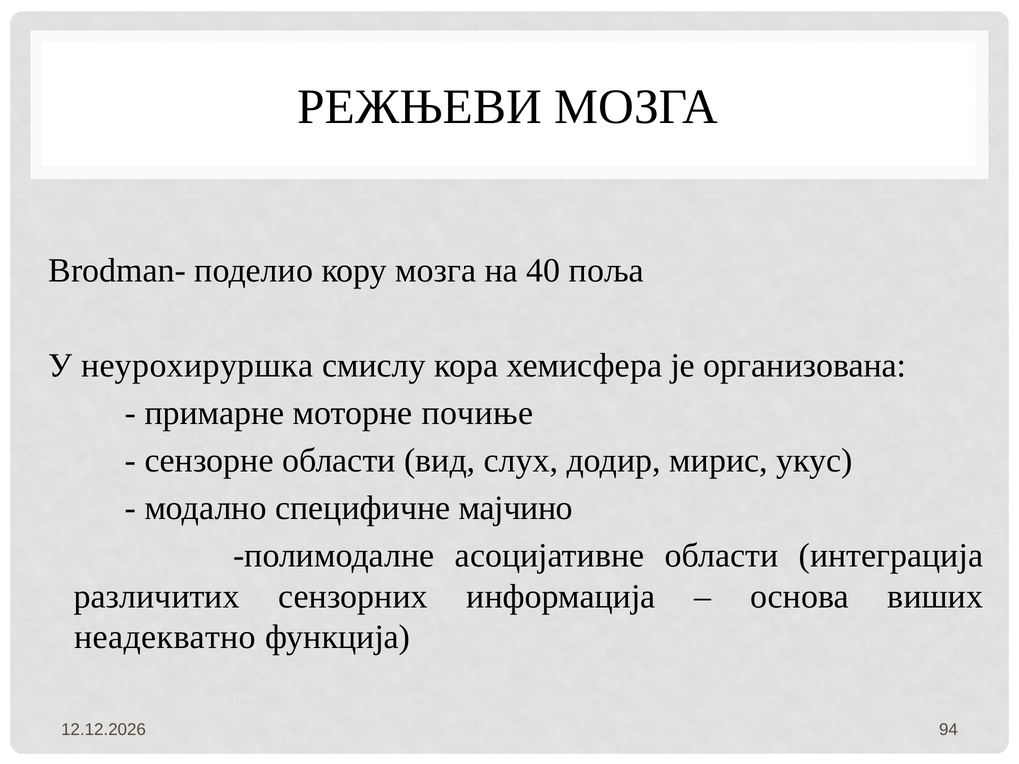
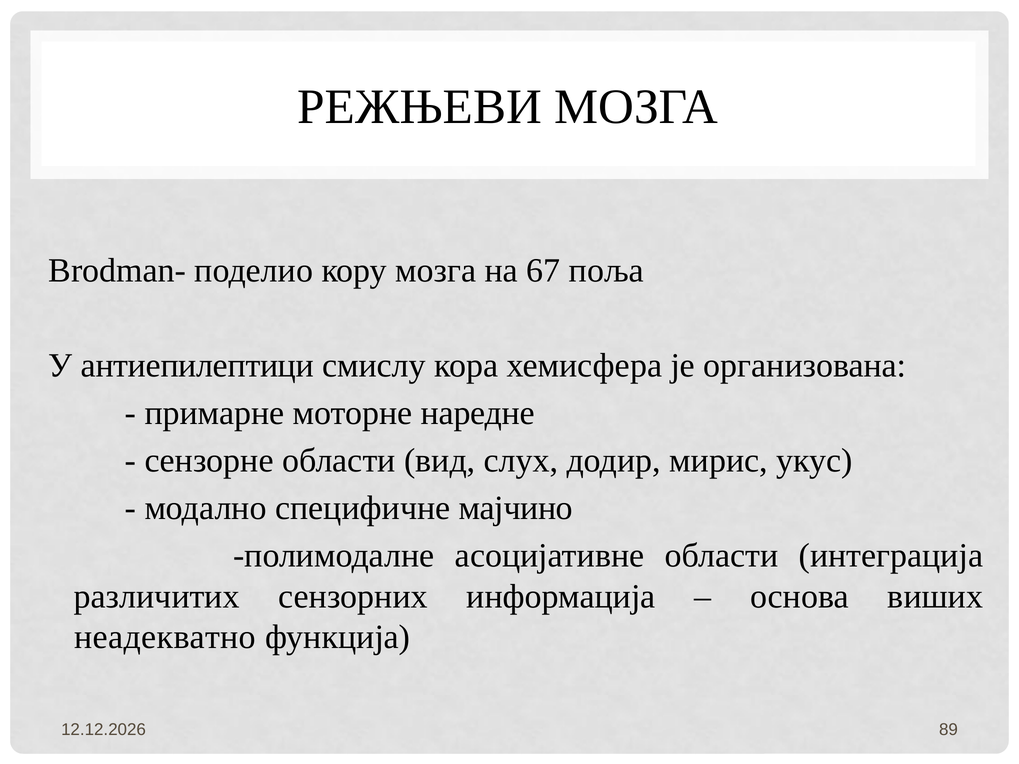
40: 40 -> 67
неурохируршка: неурохируршка -> антиепилептици
почиње: почиње -> наредне
94: 94 -> 89
